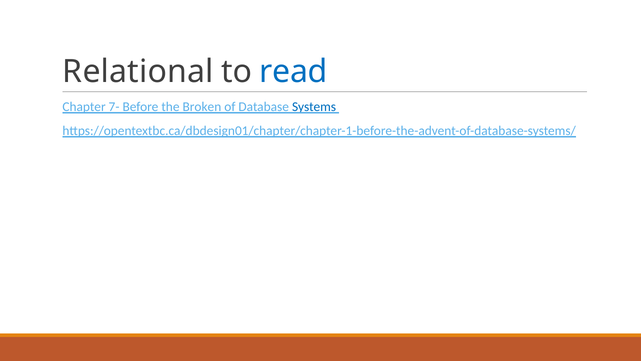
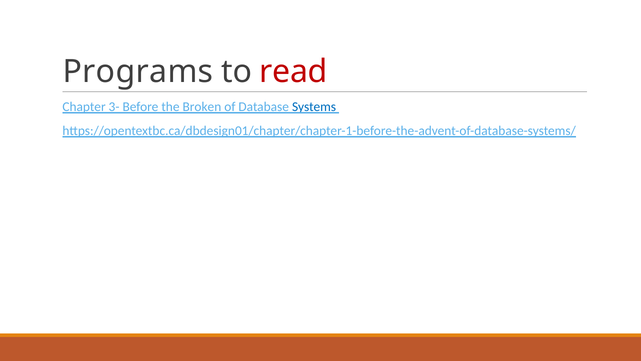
Relational: Relational -> Programs
read colour: blue -> red
7-: 7- -> 3-
